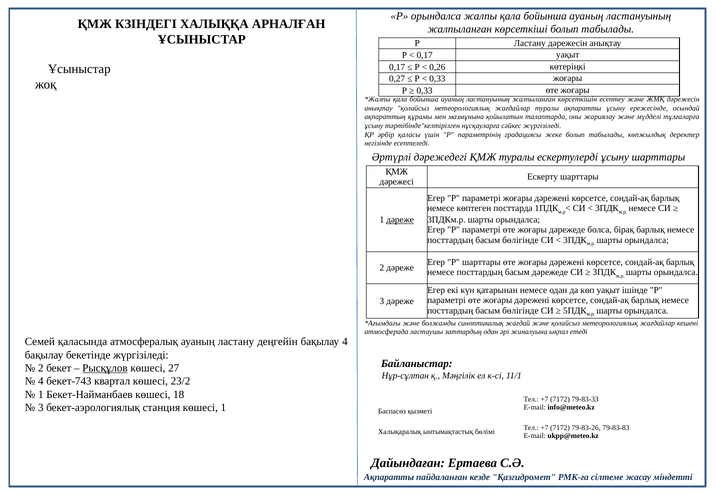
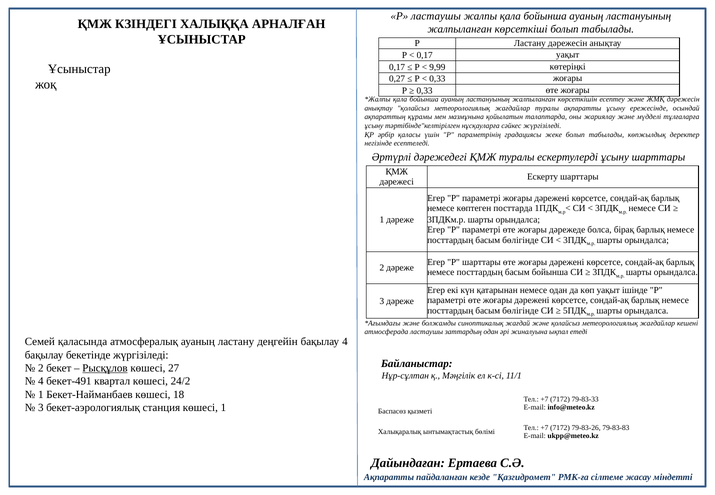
Р орындалса: орындалса -> ластаушы
0,26: 0,26 -> 9,99
дәреже at (400, 220) underline: present -> none
басым дәрежеде: дәрежеде -> бойынша
бекет-743: бекет-743 -> бекет-491
23/2: 23/2 -> 24/2
